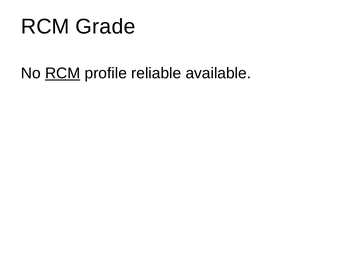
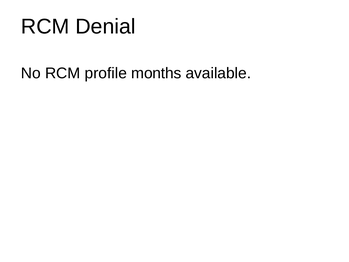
Grade: Grade -> Denial
RCM at (63, 73) underline: present -> none
reliable: reliable -> months
